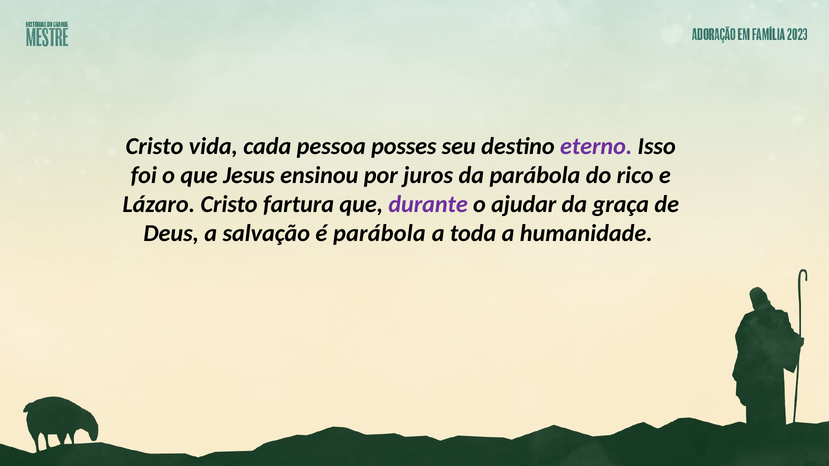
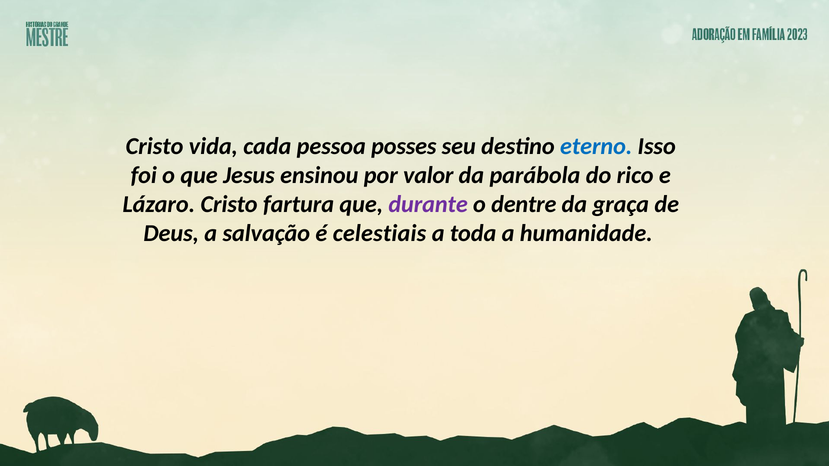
eterno colour: purple -> blue
juros: juros -> valor
ajudar: ajudar -> dentre
é parábola: parábola -> celestiais
